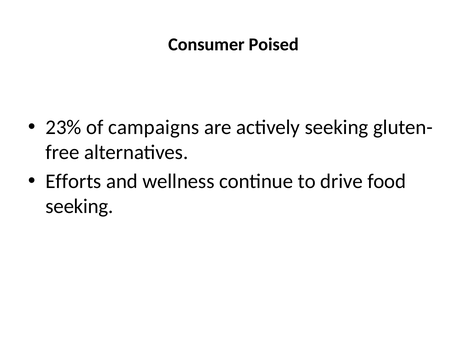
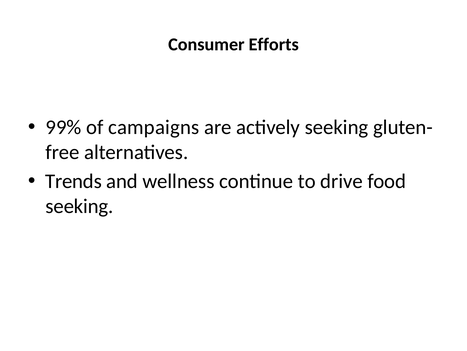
Poised: Poised -> Efforts
23%: 23% -> 99%
Efforts: Efforts -> Trends
